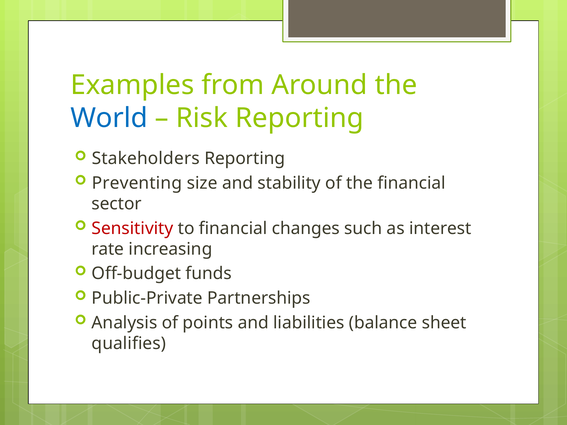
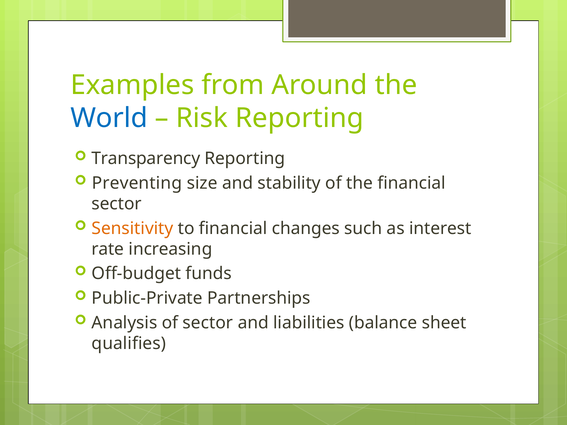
Stakeholders: Stakeholders -> Transparency
Sensitivity colour: red -> orange
of points: points -> sector
